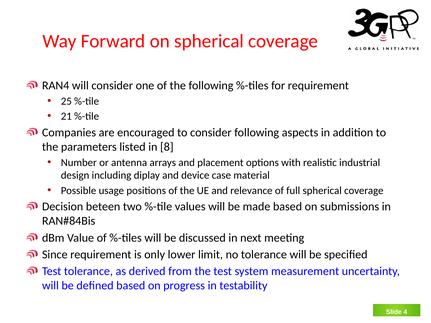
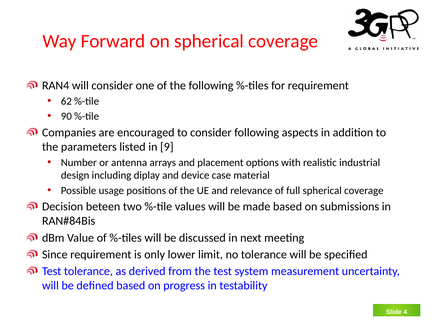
25: 25 -> 62
21: 21 -> 90
8: 8 -> 9
